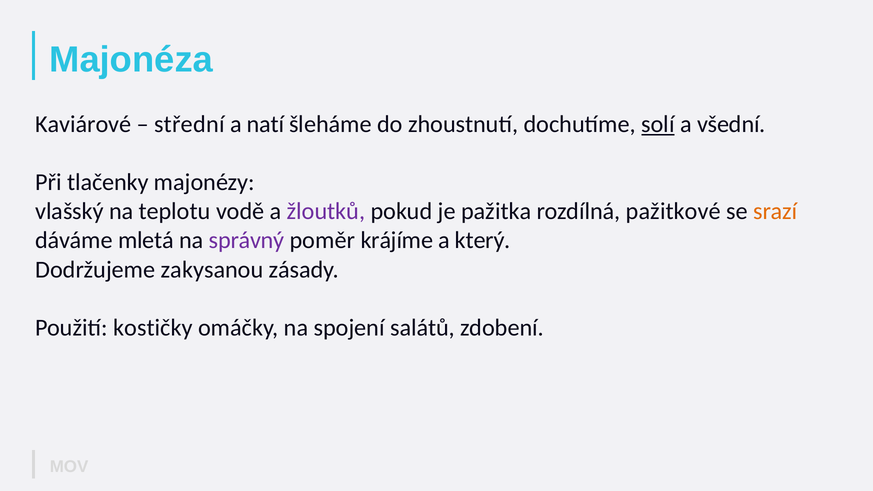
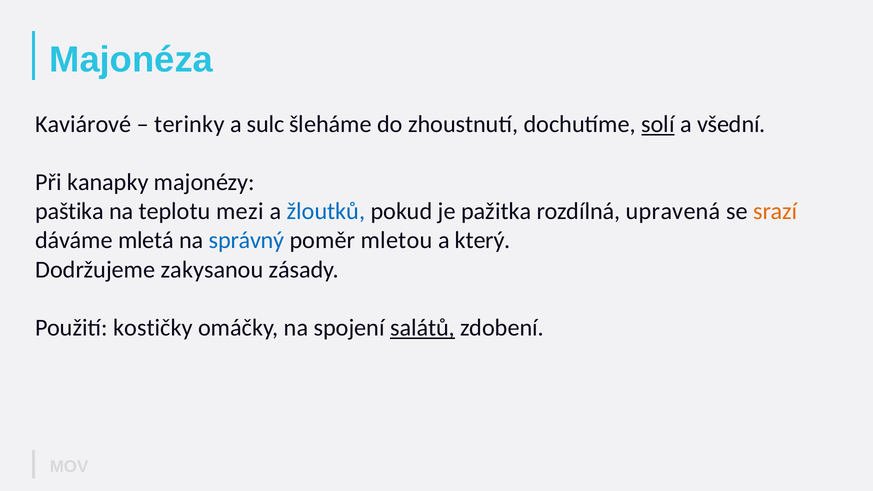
střední: střední -> terinky
natí: natí -> sulc
tlačenky: tlačenky -> kanapky
vlašský: vlašský -> paštika
vodě: vodě -> mezi
žloutků colour: purple -> blue
pažitkové: pažitkové -> upravená
správný colour: purple -> blue
krájíme: krájíme -> mletou
salátů underline: none -> present
